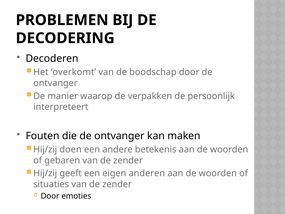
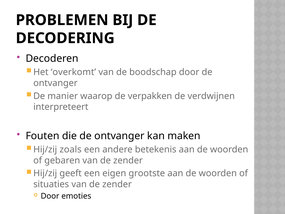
persoonlijk: persoonlijk -> verdwijnen
doen: doen -> zoals
anderen: anderen -> grootste
